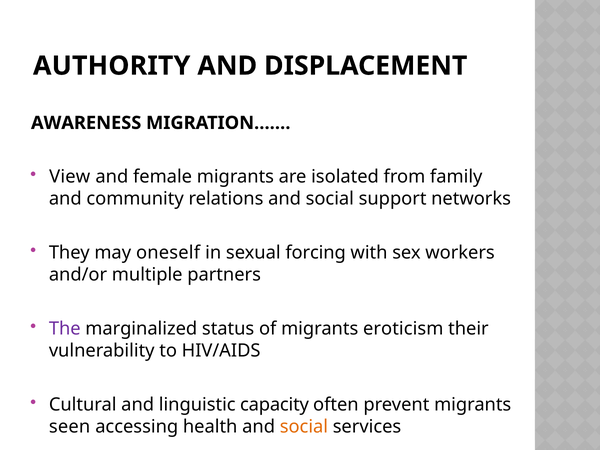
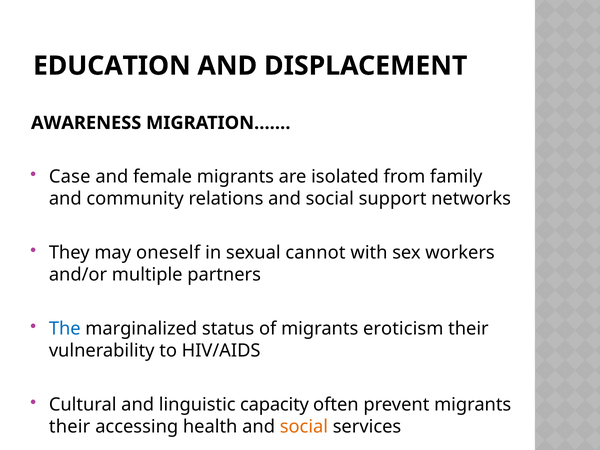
AUTHORITY: AUTHORITY -> EDUCATION
View: View -> Case
forcing: forcing -> cannot
The colour: purple -> blue
seen at (70, 427): seen -> their
